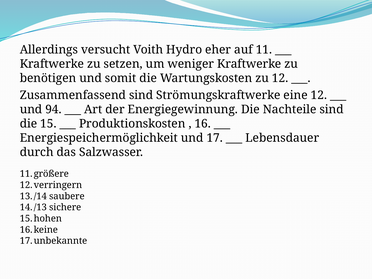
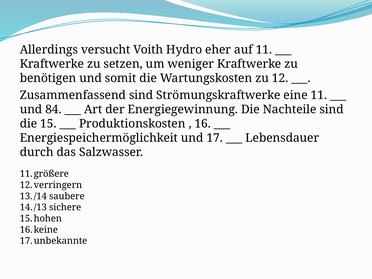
eine 12: 12 -> 11
94: 94 -> 84
